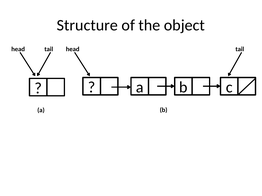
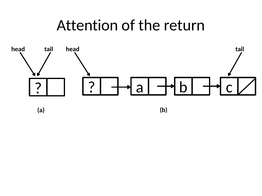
Structure: Structure -> Attention
object: object -> return
